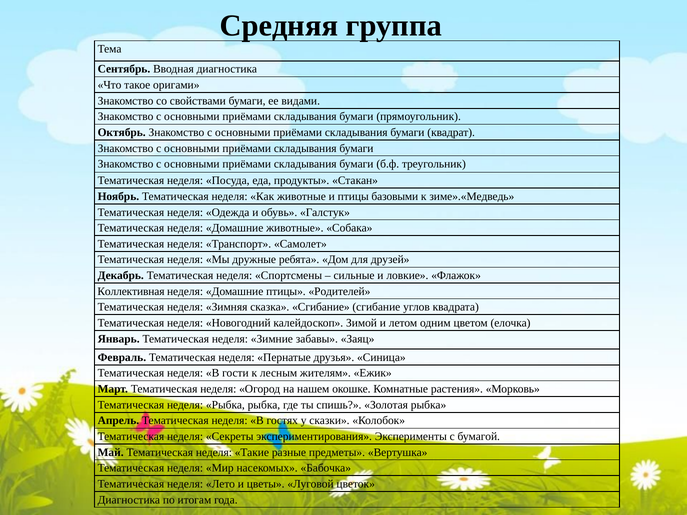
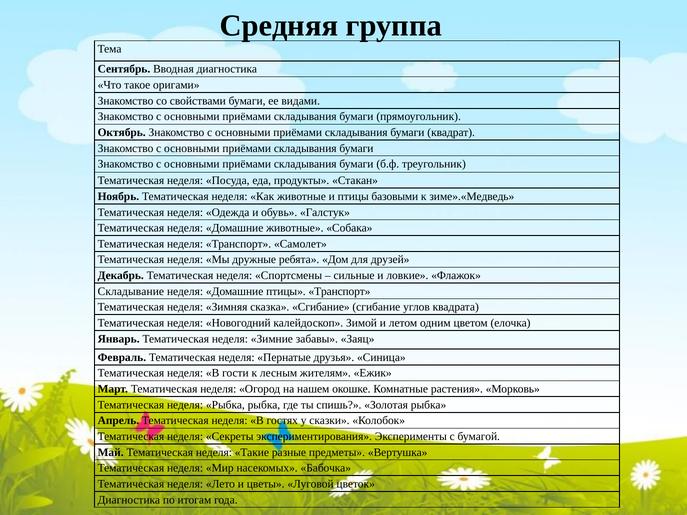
Коллективная: Коллективная -> Складывание
птицы Родителей: Родителей -> Транспорт
